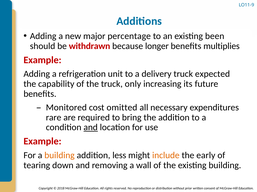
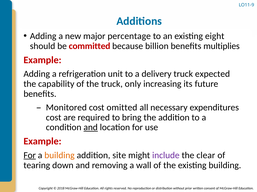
been: been -> eight
withdrawn: withdrawn -> committed
longer: longer -> billion
rare at (54, 118): rare -> cost
For at (30, 156) underline: none -> present
less: less -> site
include colour: orange -> purple
early: early -> clear
